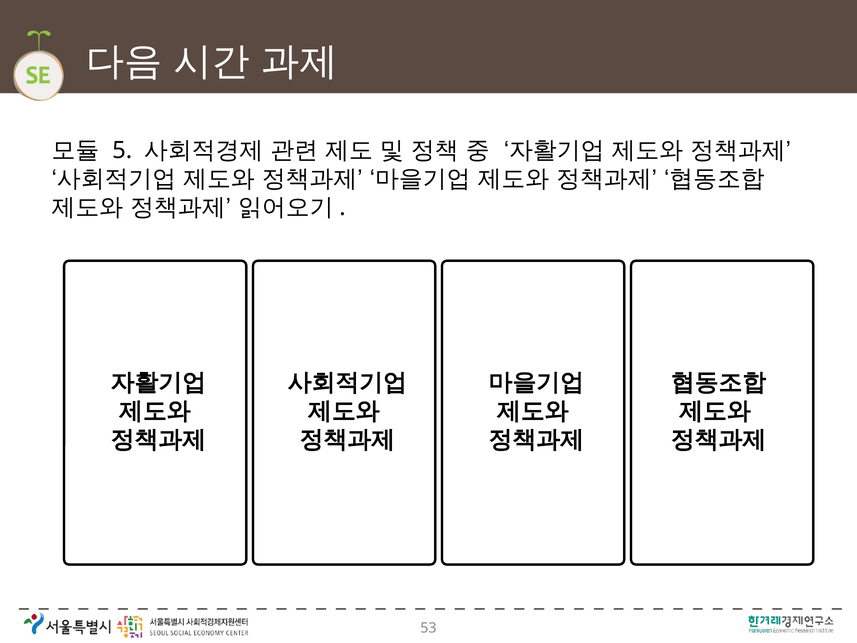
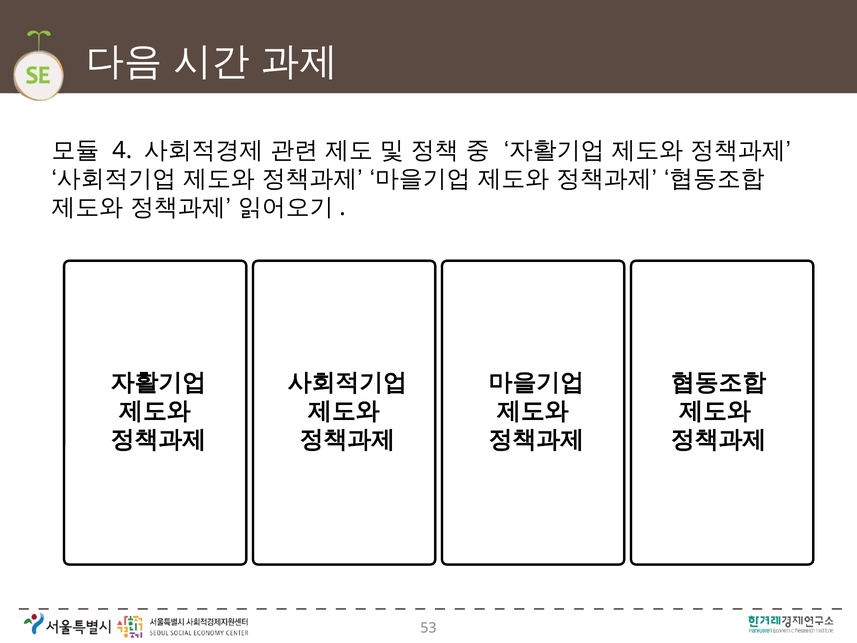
5: 5 -> 4
